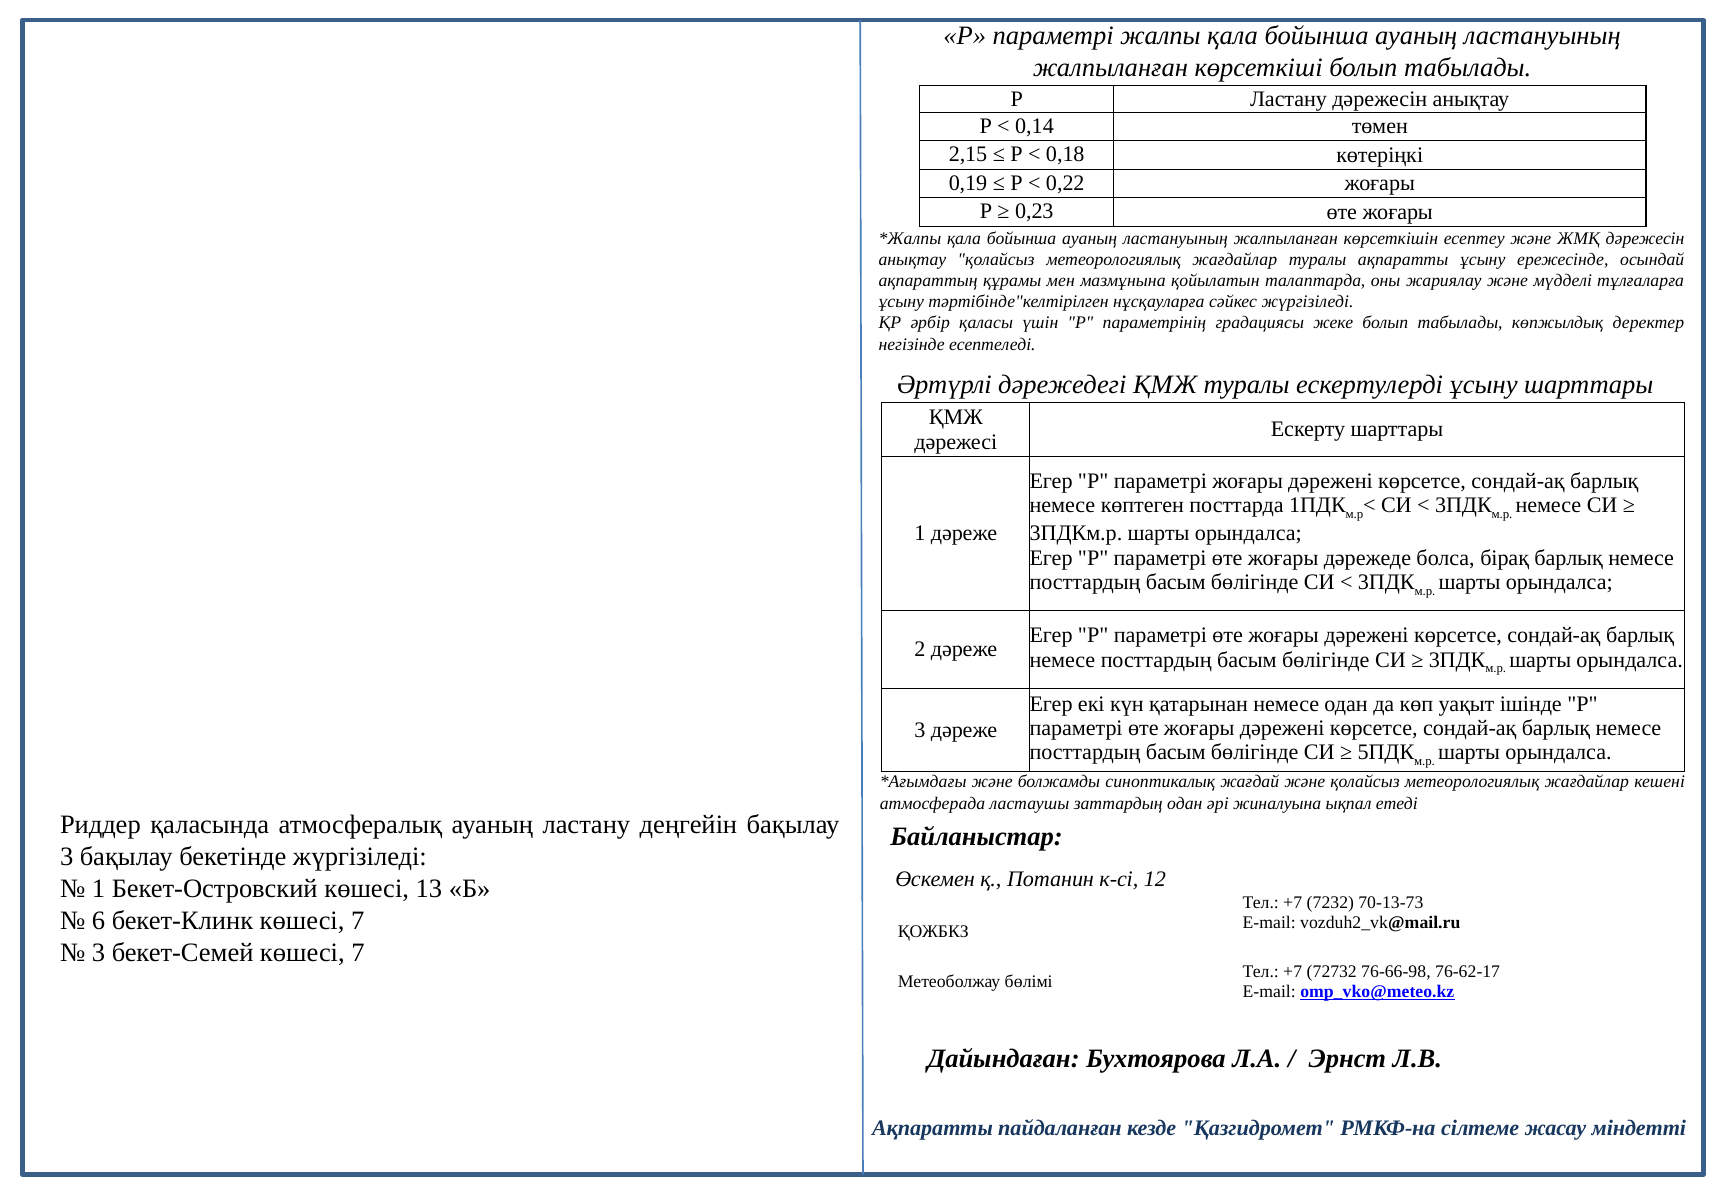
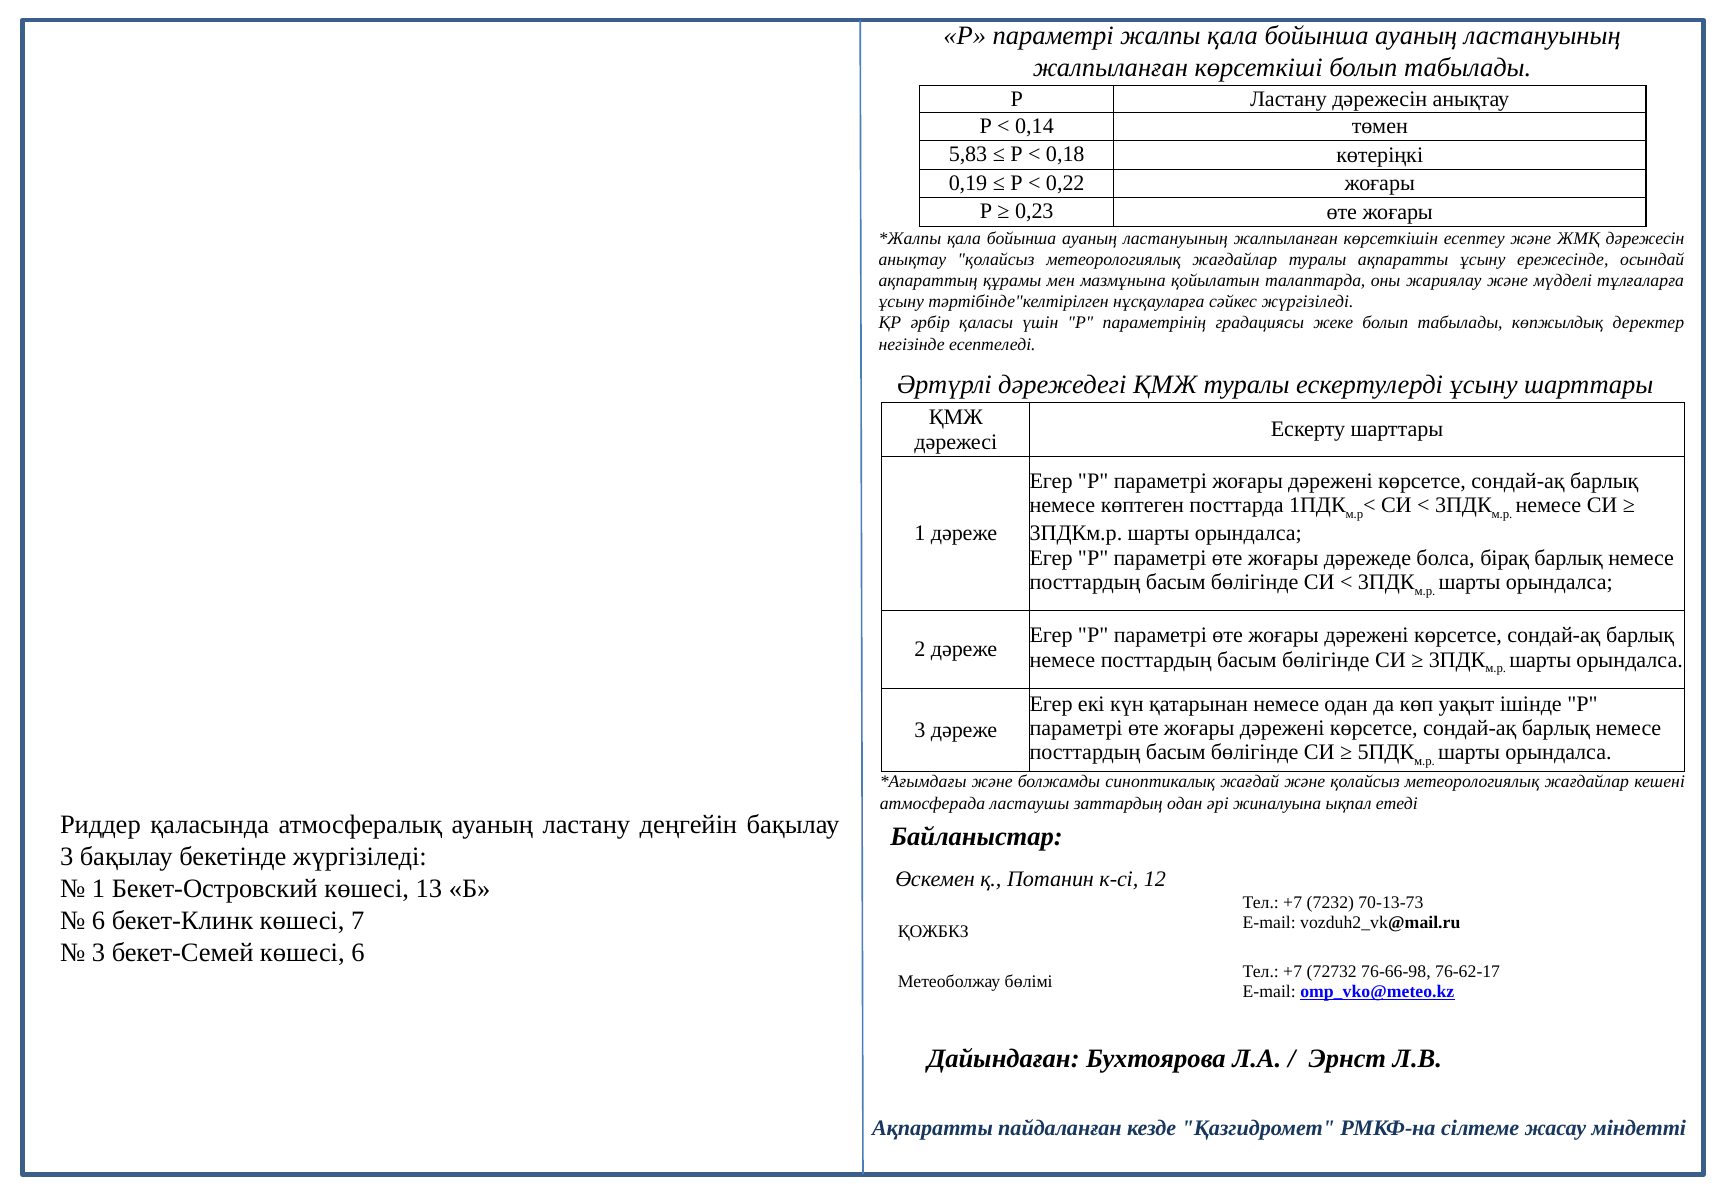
2,15: 2,15 -> 5,83
бекет-Семей көшесі 7: 7 -> 6
